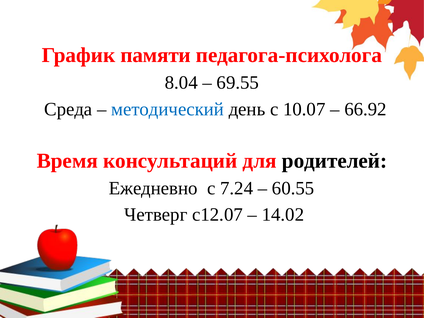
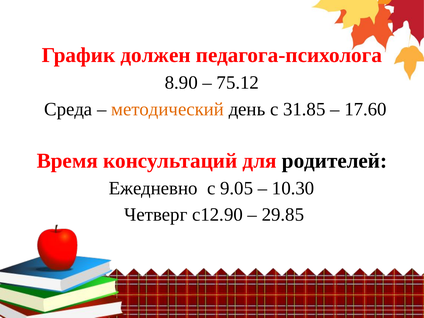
памяти: памяти -> должен
8.04: 8.04 -> 8.90
69.55: 69.55 -> 75.12
методический colour: blue -> orange
10.07: 10.07 -> 31.85
66.92: 66.92 -> 17.60
7.24: 7.24 -> 9.05
60.55: 60.55 -> 10.30
с12.07: с12.07 -> с12.90
14.02: 14.02 -> 29.85
